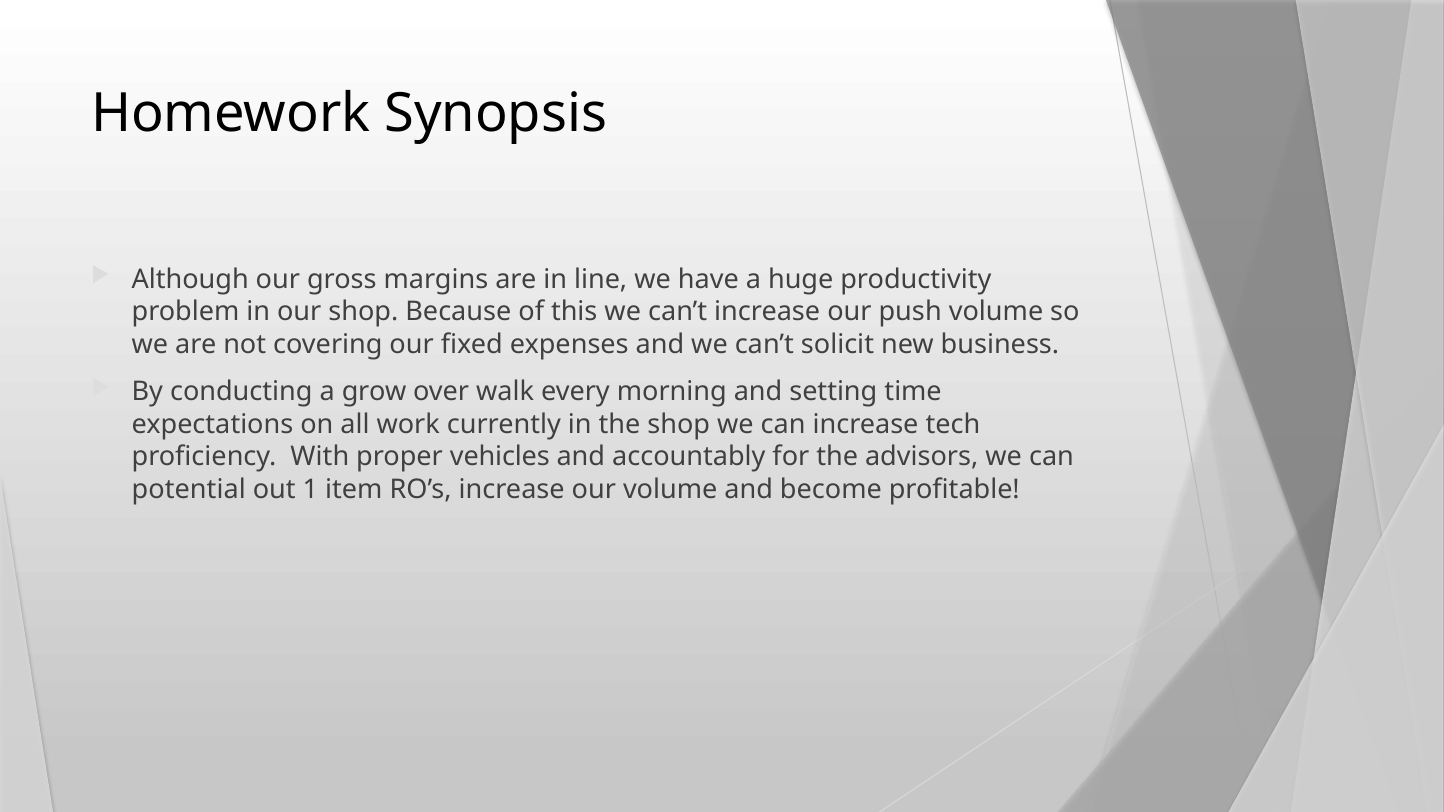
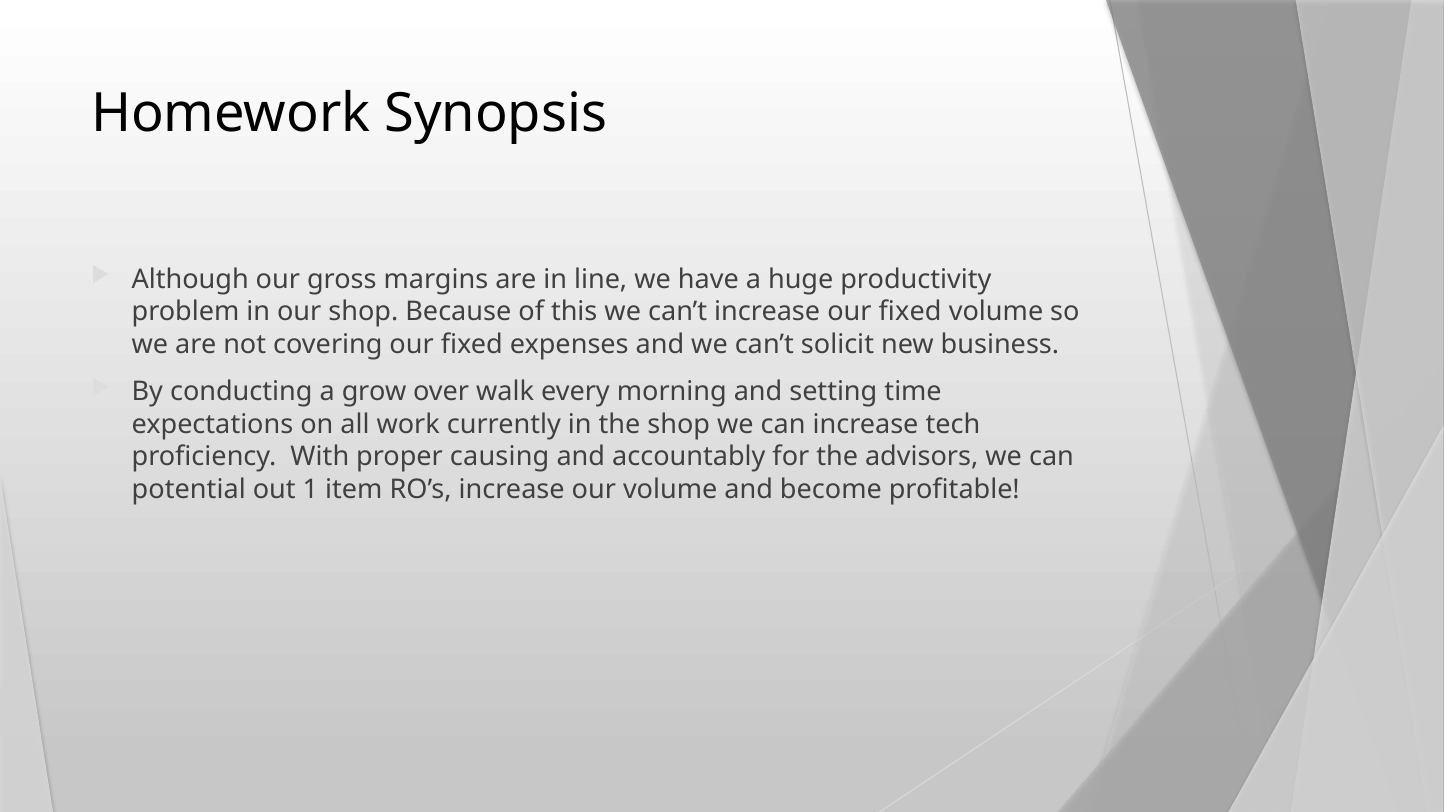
increase our push: push -> fixed
vehicles: vehicles -> causing
